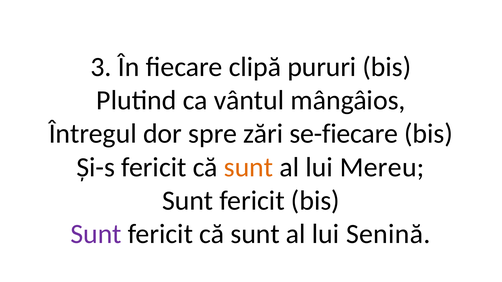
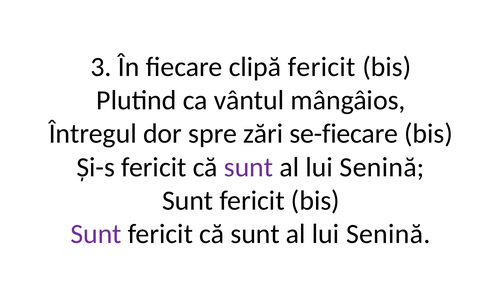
clipă pururi: pururi -> fericit
sunt at (249, 167) colour: orange -> purple
Mereu at (382, 167): Mereu -> Senină
